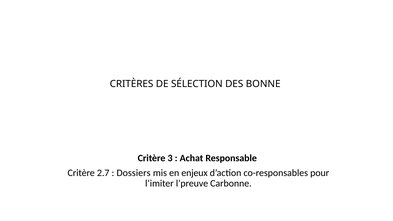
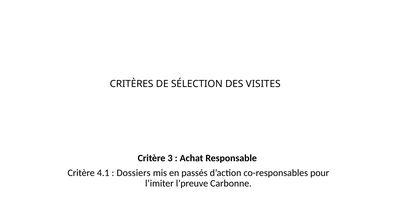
BONNE: BONNE -> VISITES
2.7: 2.7 -> 4.1
enjeux: enjeux -> passés
